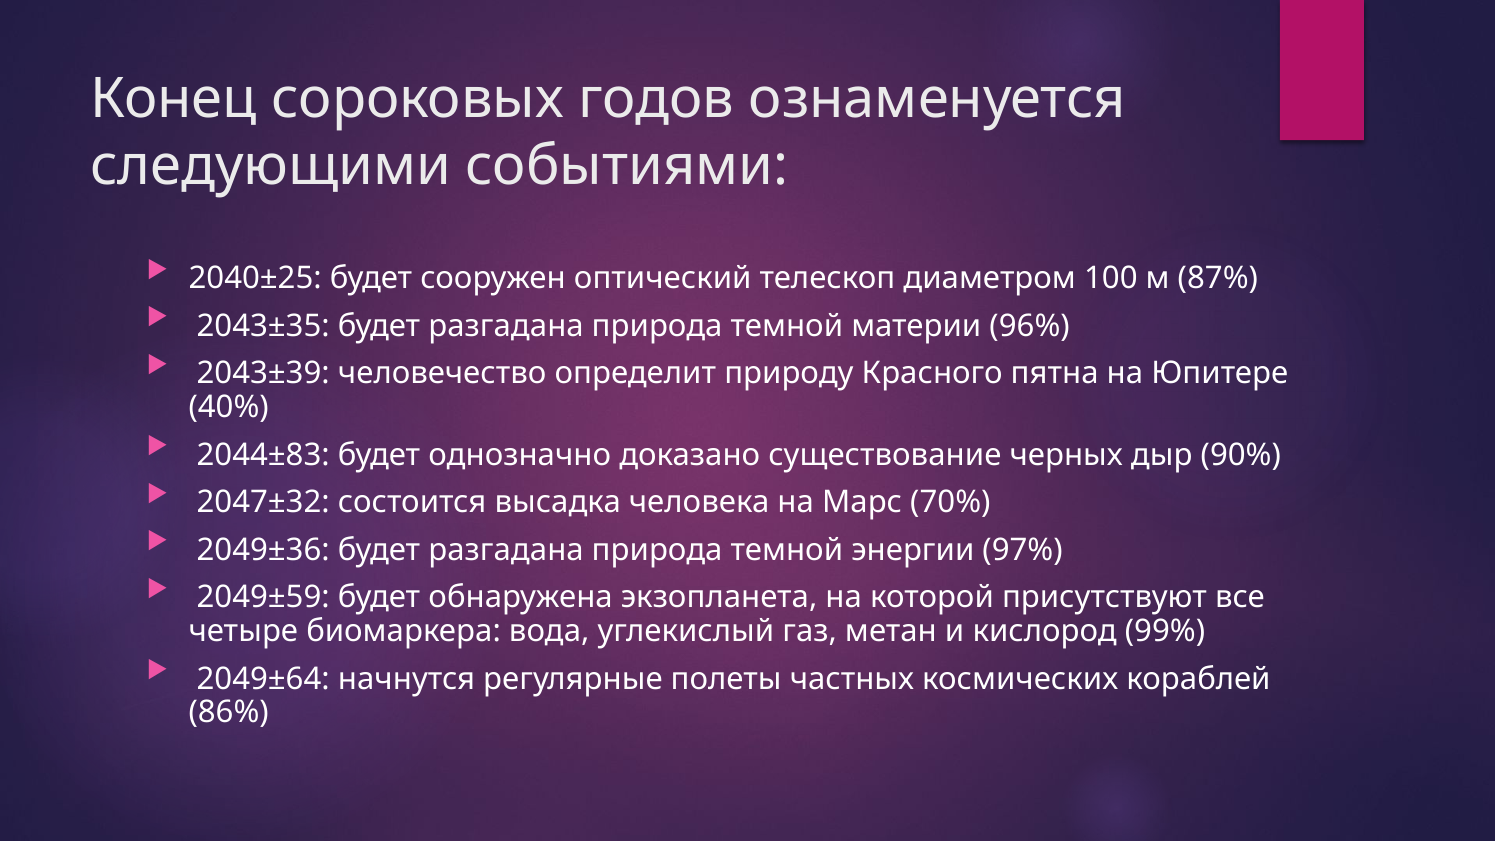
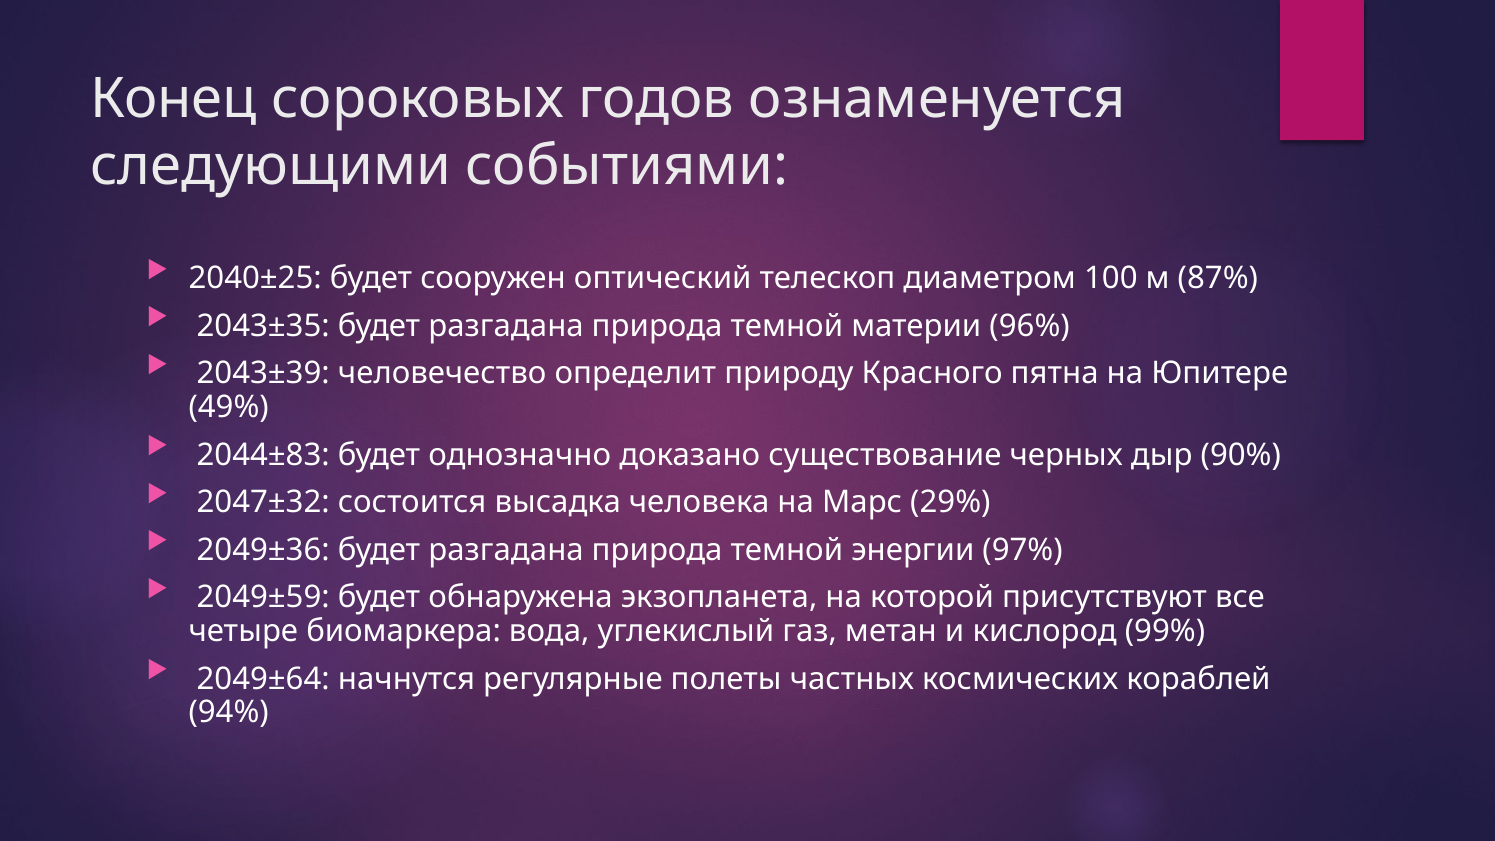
40%: 40% -> 49%
70%: 70% -> 29%
86%: 86% -> 94%
